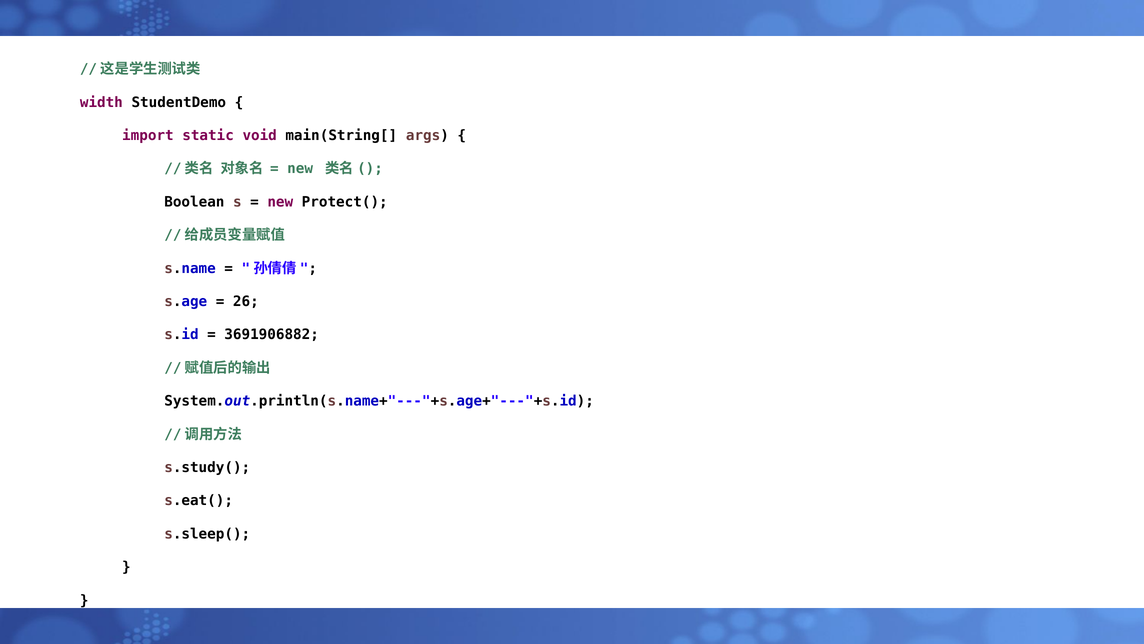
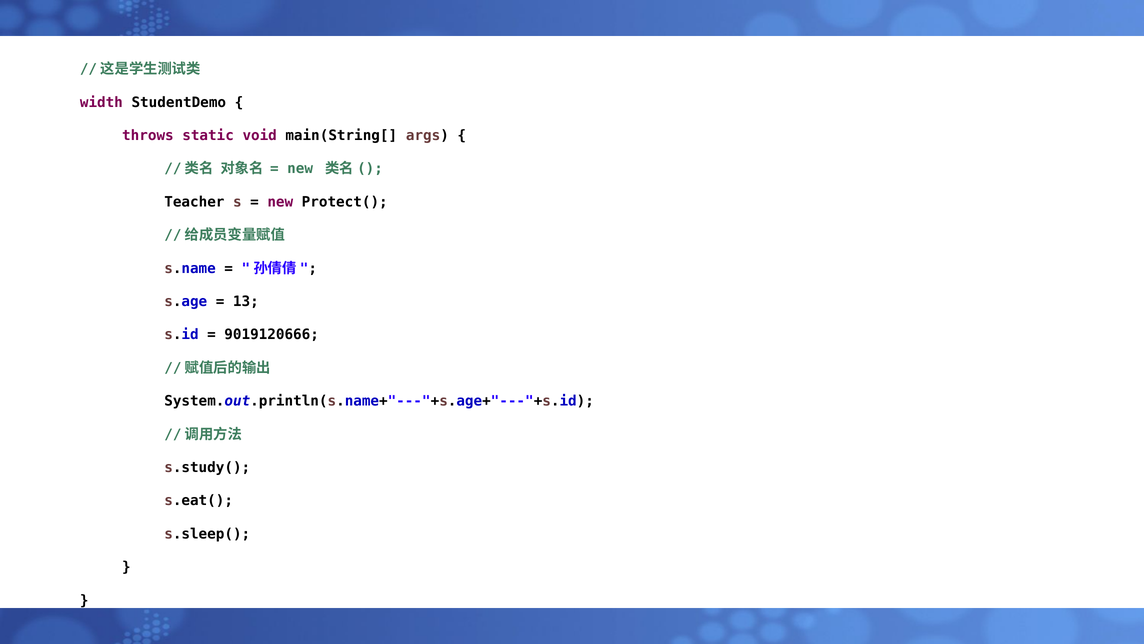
import: import -> throws
Boolean: Boolean -> Teacher
26: 26 -> 13
3691906882: 3691906882 -> 9019120666
